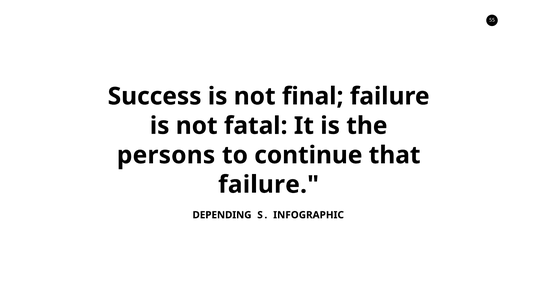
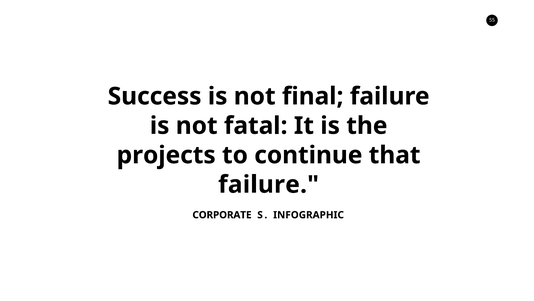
persons: persons -> projects
DEPENDING: DEPENDING -> CORPORATE
